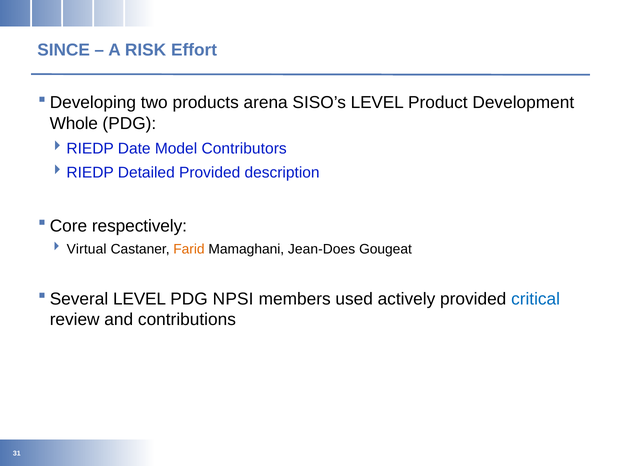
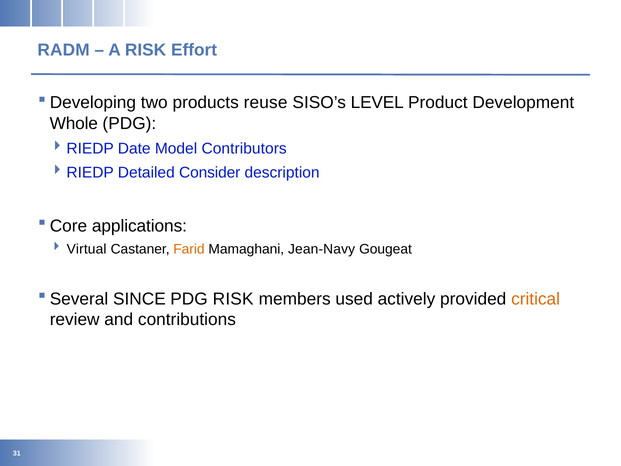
SINCE: SINCE -> RADM
arena: arena -> reuse
Detailed Provided: Provided -> Consider
respectively: respectively -> applications
Jean-Does: Jean-Does -> Jean-Navy
LEVEL at (140, 299): LEVEL -> SINCE
PDG NPSI: NPSI -> RISK
critical colour: blue -> orange
